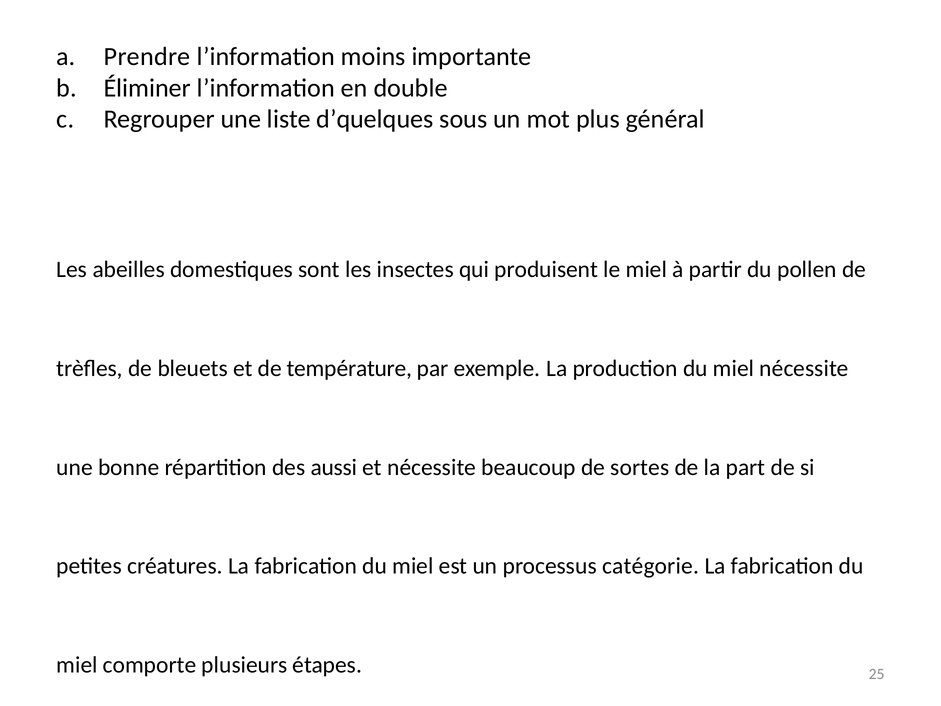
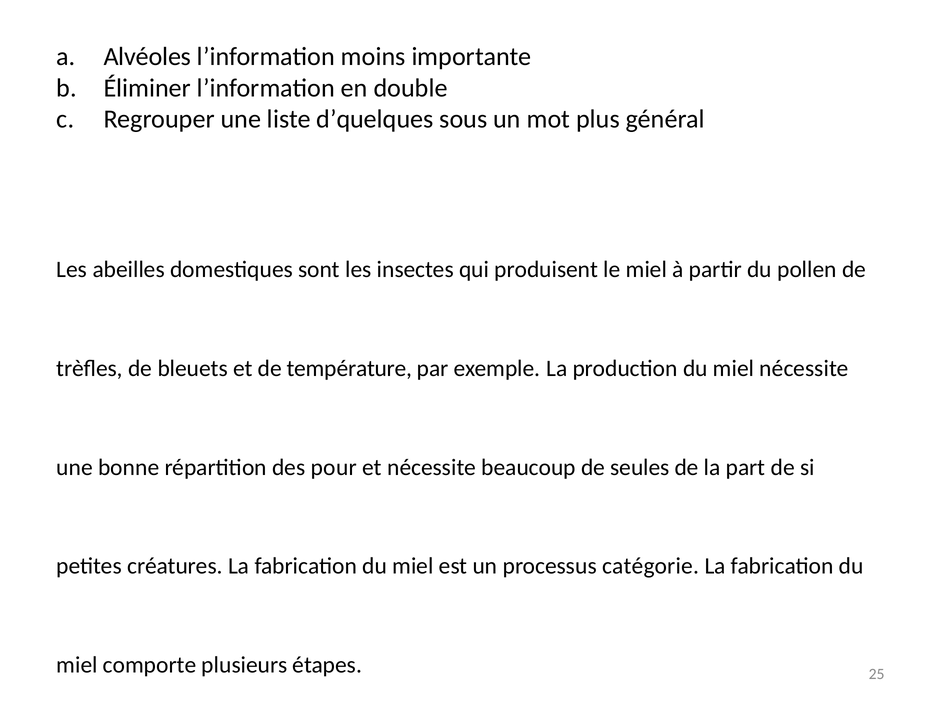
Prendre: Prendre -> Alvéoles
aussi: aussi -> pour
sortes: sortes -> seules
